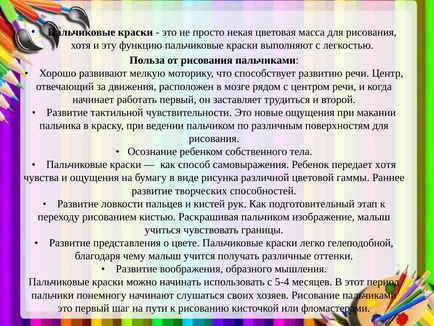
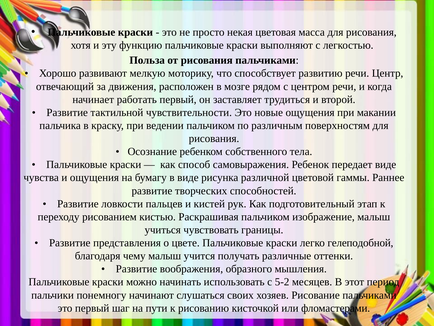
передает хотя: хотя -> виде
5-4: 5-4 -> 5-2
